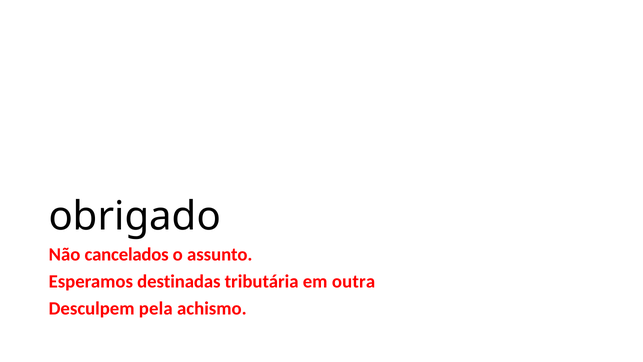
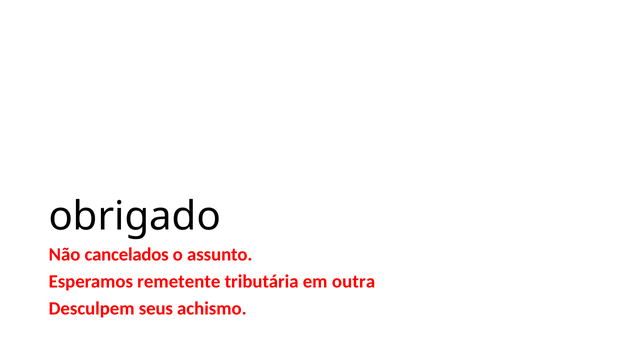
destinadas: destinadas -> remetente
pela: pela -> seus
